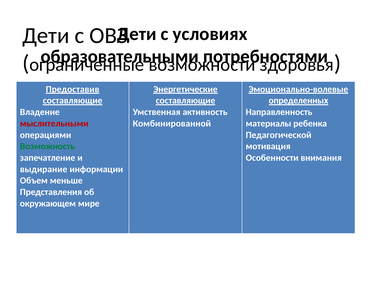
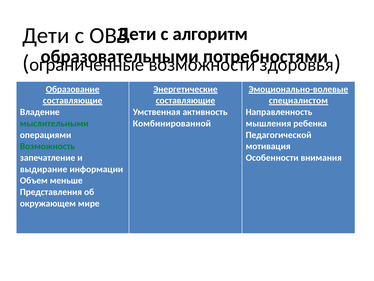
условиях: условиях -> алгоритм
Предоставив: Предоставив -> Образование
определенных: определенных -> специалистом
мыслительными colour: red -> green
материалы: материалы -> мышления
